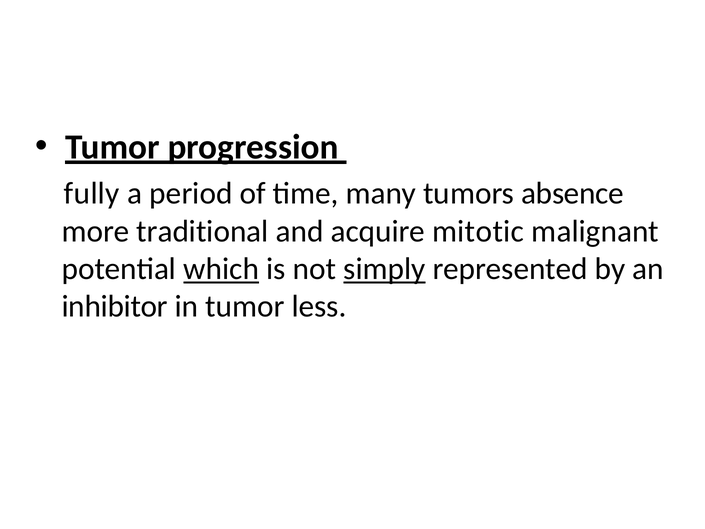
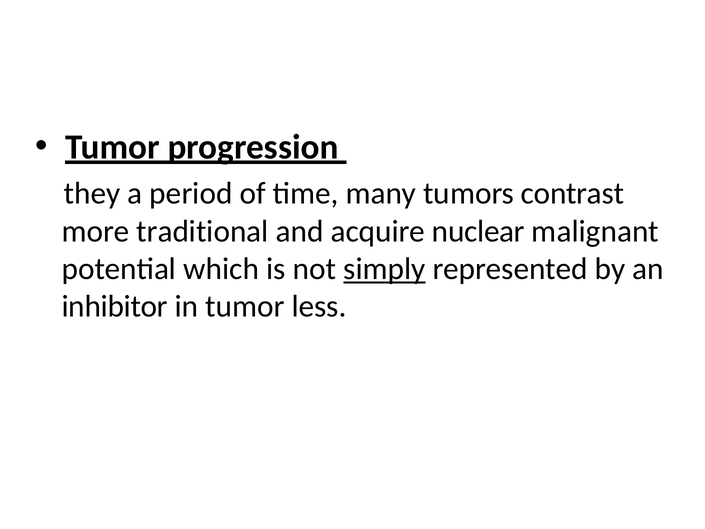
fully: fully -> they
absence: absence -> contrast
mitotic: mitotic -> nuclear
which underline: present -> none
